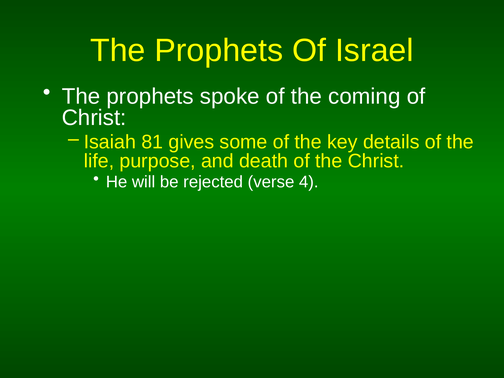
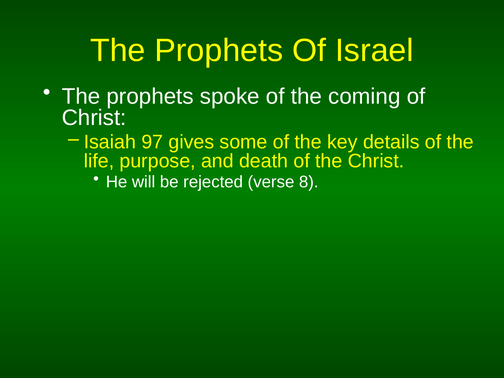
81: 81 -> 97
4: 4 -> 8
